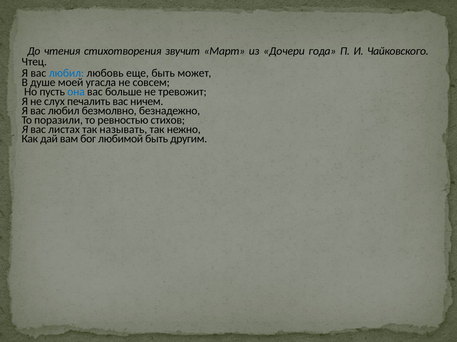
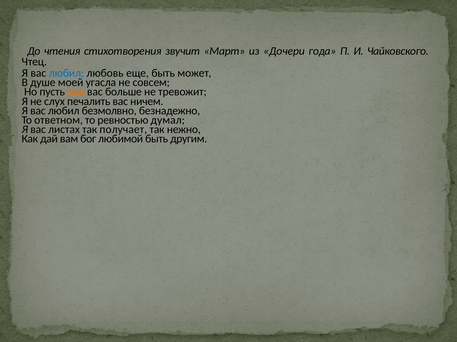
она colour: blue -> orange
поразили: поразили -> ответном
стихов: стихов -> думал
называть: называть -> получает
